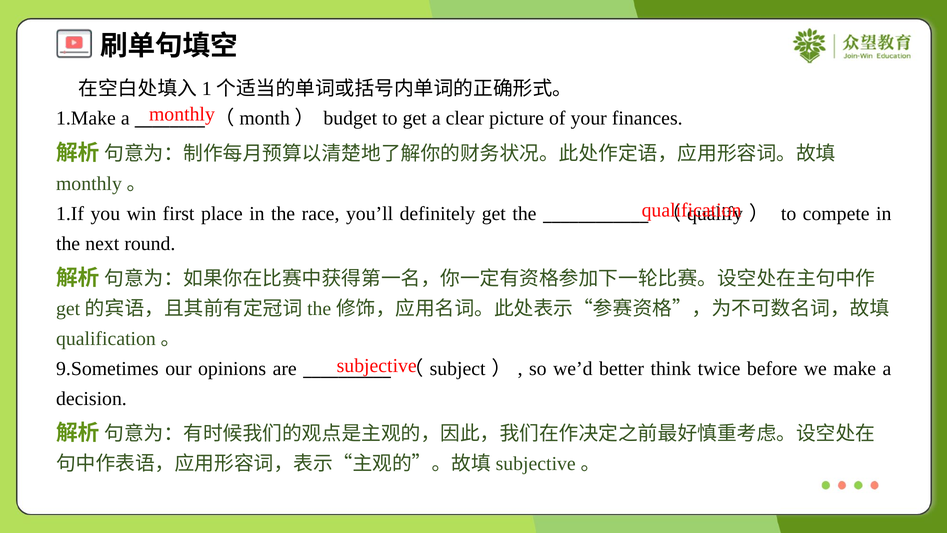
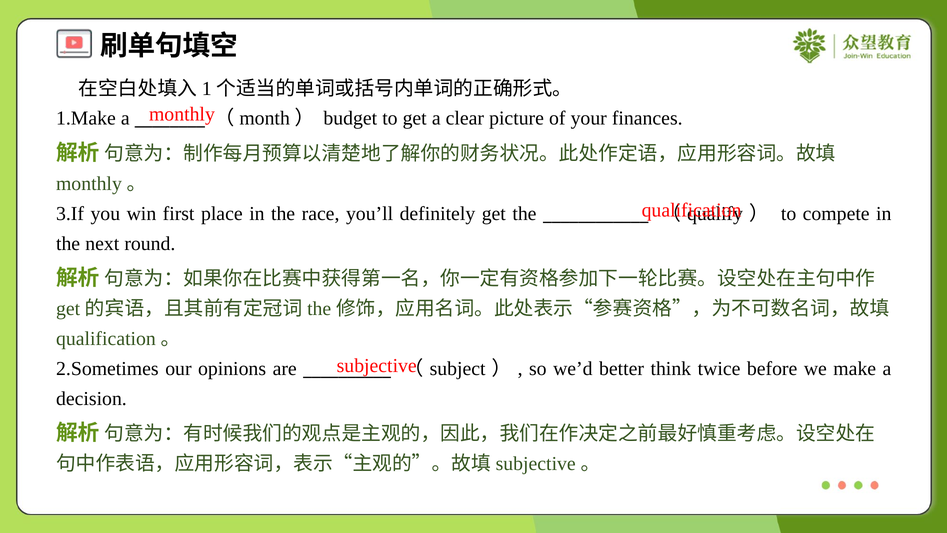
1.If: 1.If -> 3.If
9.Sometimes: 9.Sometimes -> 2.Sometimes
